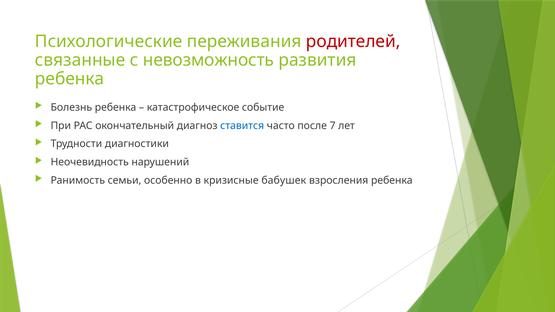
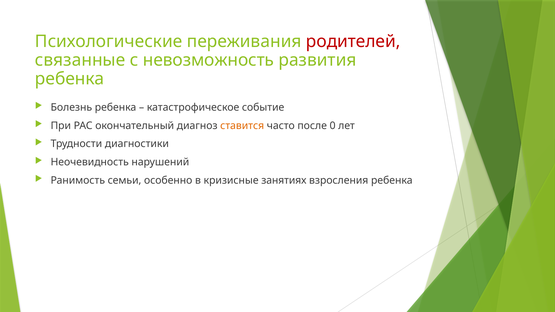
ставится colour: blue -> orange
7: 7 -> 0
бабушек: бабушек -> занятиях
